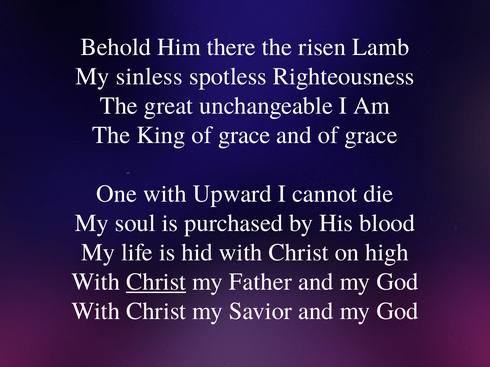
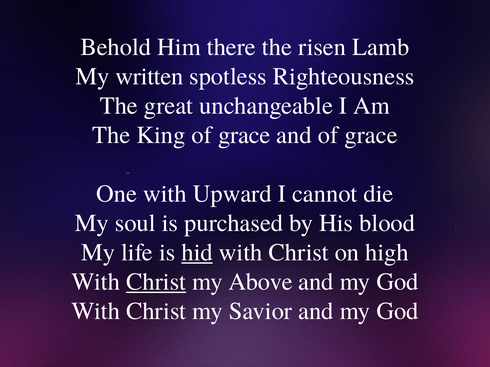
sinless: sinless -> written
hid underline: none -> present
Father: Father -> Above
